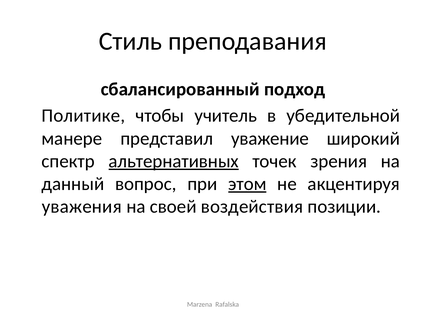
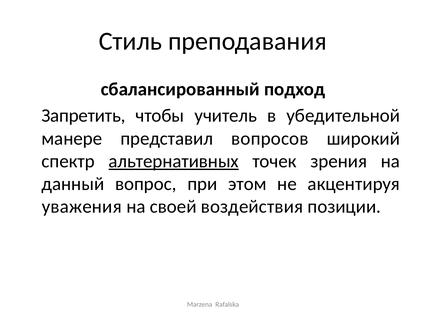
Политике: Политике -> Запретить
уважение: уважение -> вопросов
этом underline: present -> none
